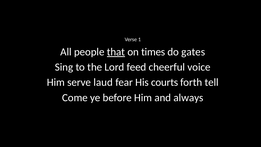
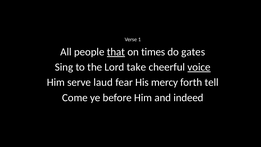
feed: feed -> take
voice underline: none -> present
courts: courts -> mercy
always: always -> indeed
